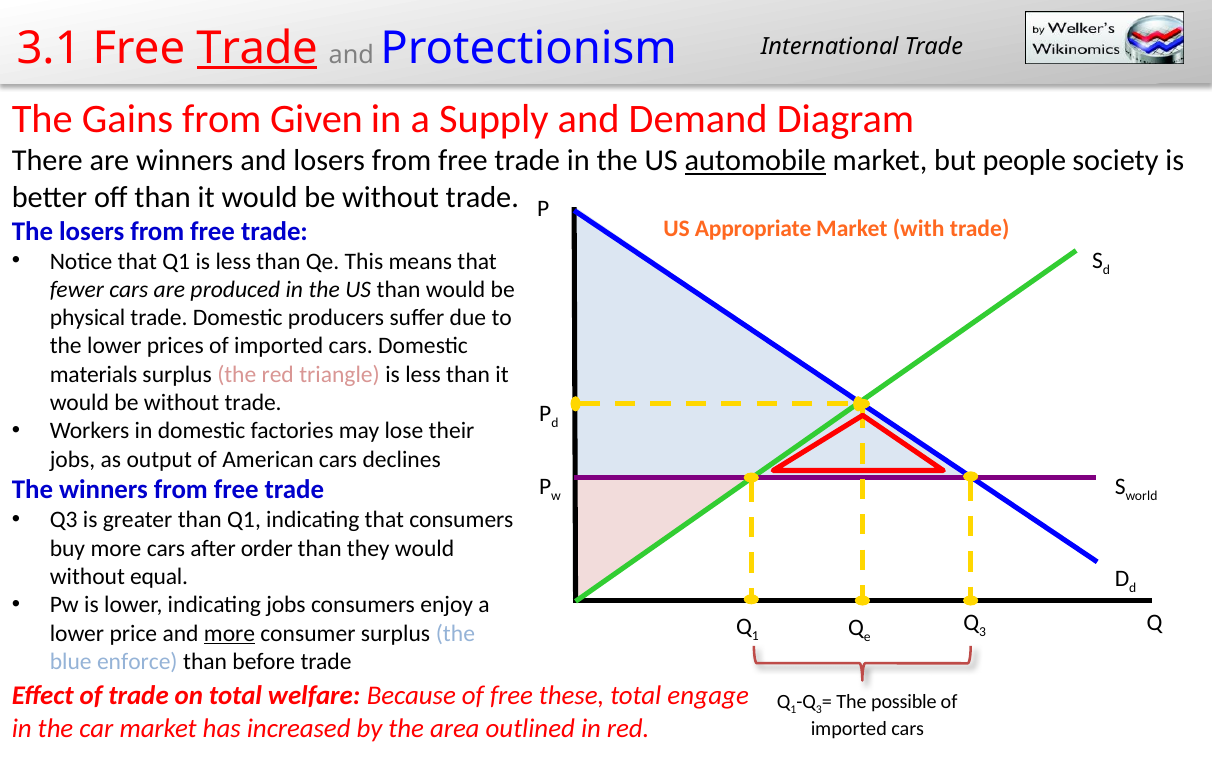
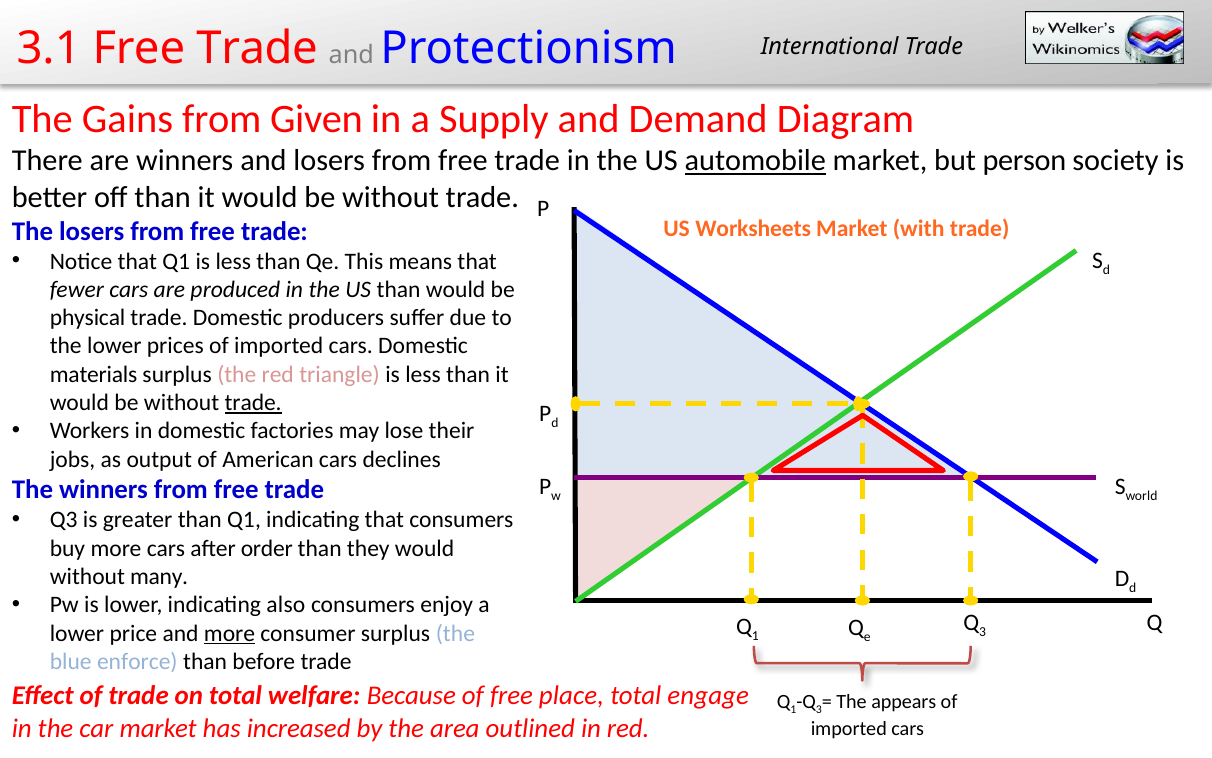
Trade at (257, 48) underline: present -> none
people: people -> person
Appropriate: Appropriate -> Worksheets
trade at (253, 403) underline: none -> present
equal: equal -> many
indicating jobs: jobs -> also
these: these -> place
possible: possible -> appears
